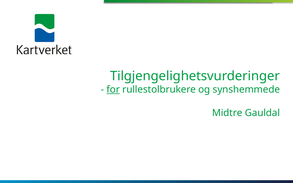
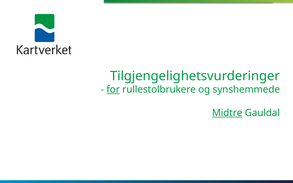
Midtre underline: none -> present
